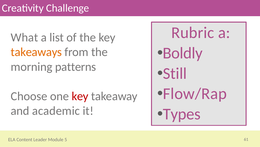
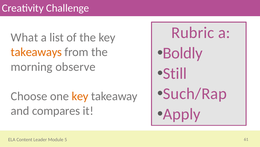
patterns: patterns -> observe
Flow/Rap: Flow/Rap -> Such/Rap
key at (80, 96) colour: red -> orange
academic: academic -> compares
Types: Types -> Apply
